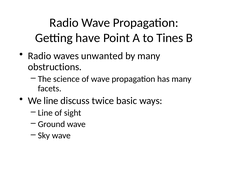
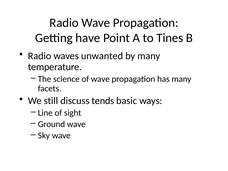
obstructions: obstructions -> temperature
We line: line -> still
twice: twice -> tends
